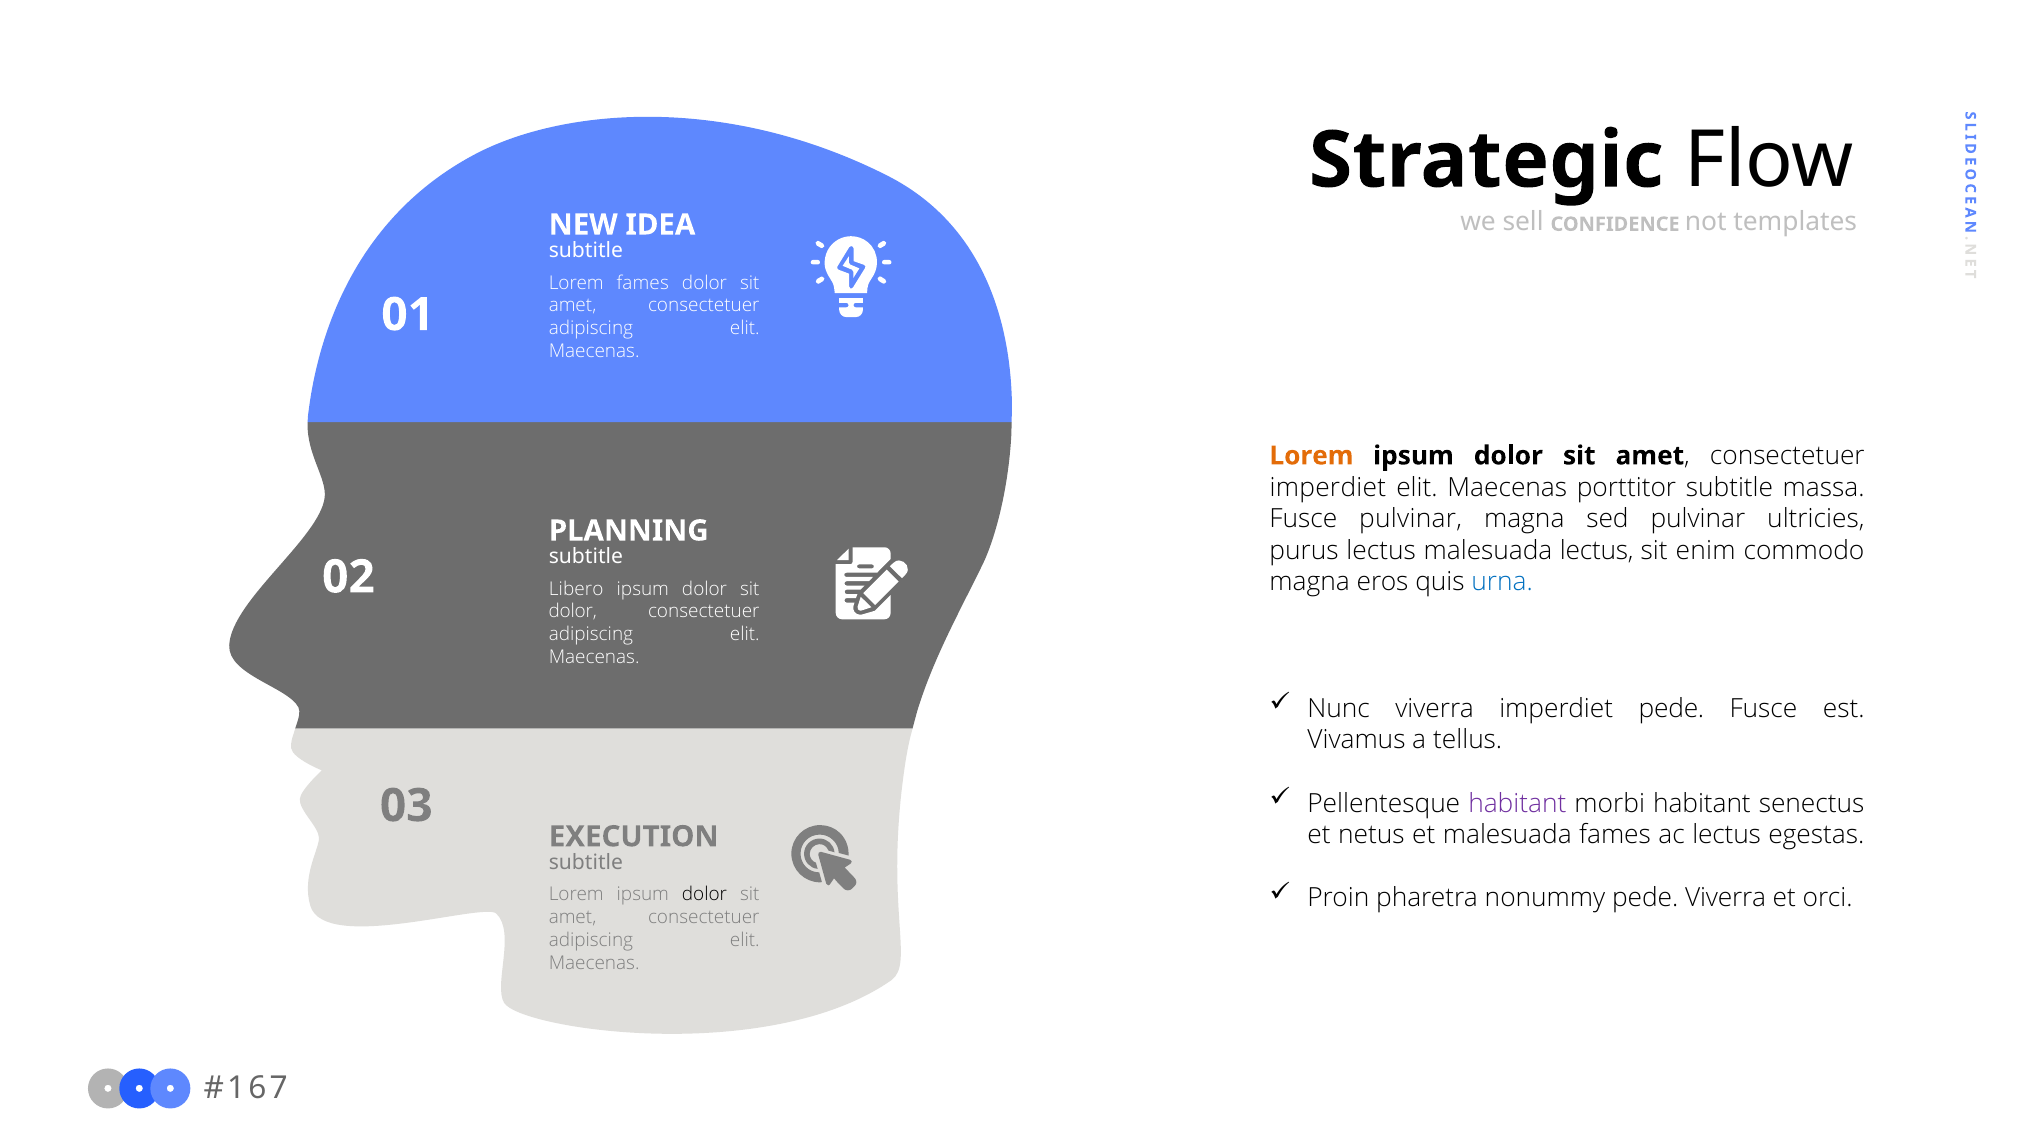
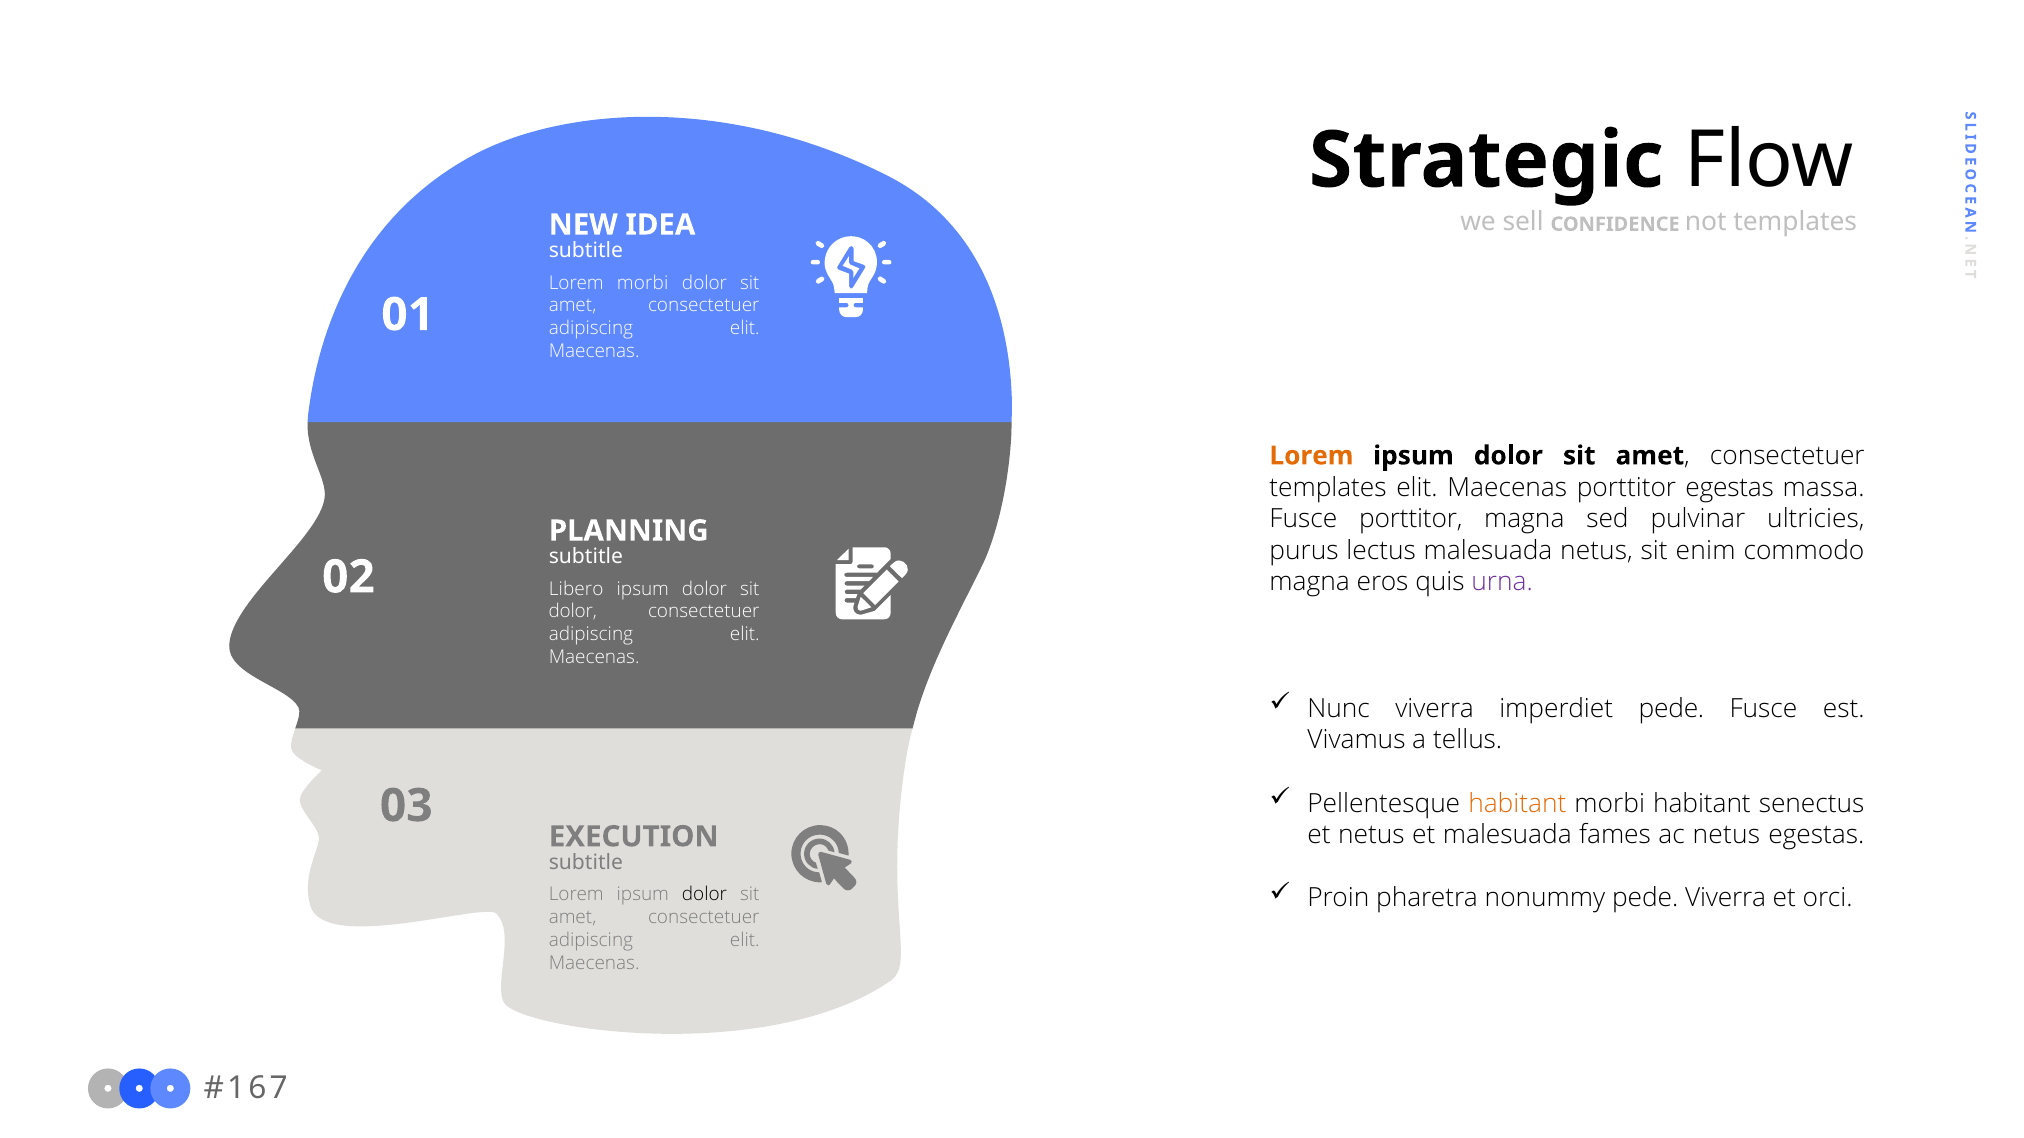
Lorem fames: fames -> morbi
imperdiet at (1328, 488): imperdiet -> templates
porttitor subtitle: subtitle -> egestas
Fusce pulvinar: pulvinar -> porttitor
malesuada lectus: lectus -> netus
urna colour: blue -> purple
habitant at (1517, 804) colour: purple -> orange
ac lectus: lectus -> netus
